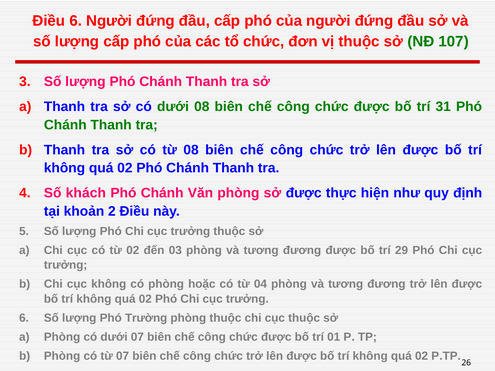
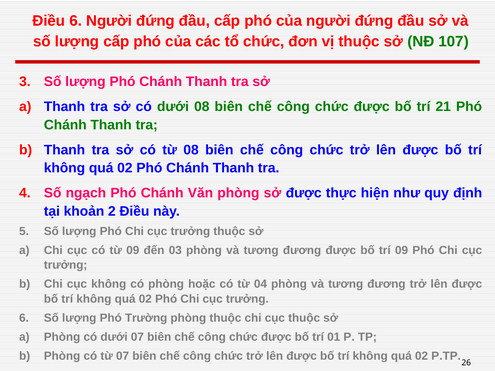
31: 31 -> 21
khách: khách -> ngạch
từ 02: 02 -> 09
trí 29: 29 -> 09
